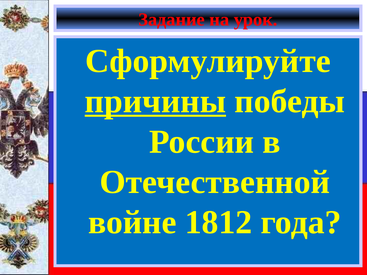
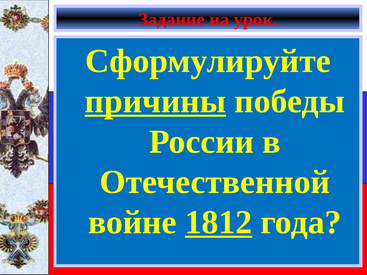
1812 underline: none -> present
